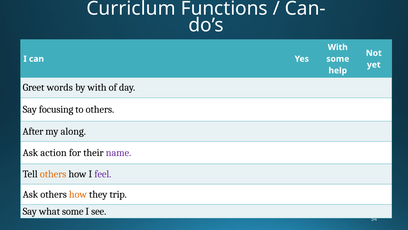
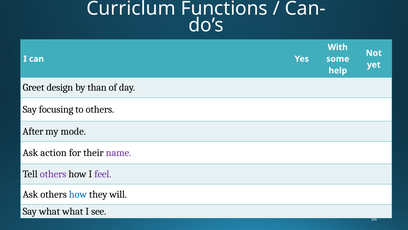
words: words -> design
by with: with -> than
along: along -> mode
others at (53, 174) colour: orange -> purple
how at (78, 194) colour: orange -> blue
trip: trip -> will
what some: some -> what
